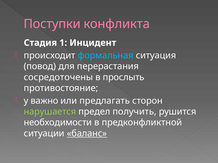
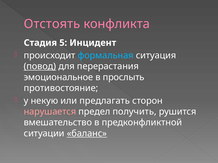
Поступки: Поступки -> Отстоять
1: 1 -> 5
повод underline: none -> present
сосредоточены: сосредоточены -> эмоциональное
важно: важно -> некую
нарушается colour: light green -> pink
необходимости: необходимости -> вмешательство
